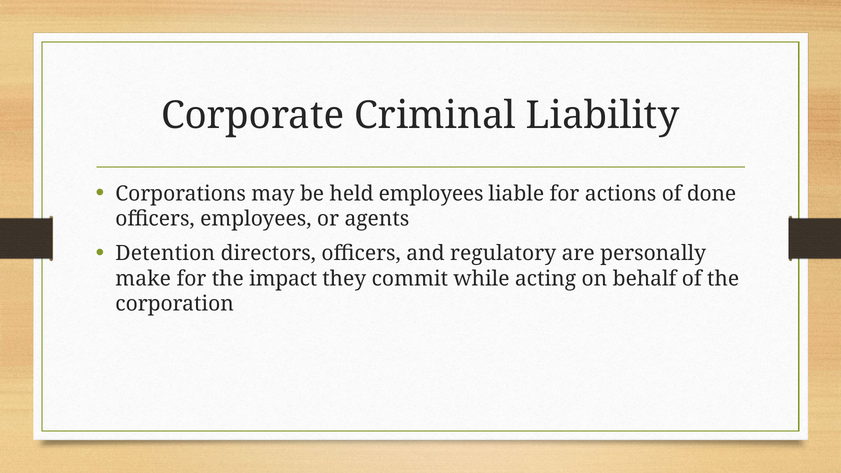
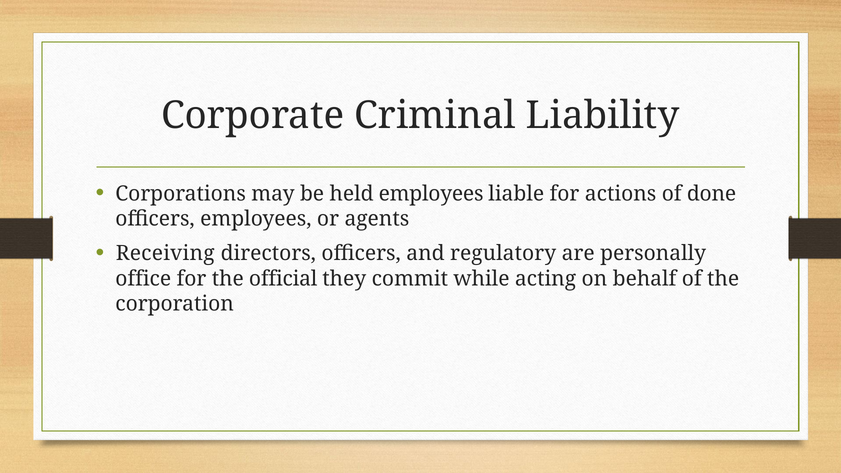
Detention: Detention -> Receiving
make: make -> office
impact: impact -> official
